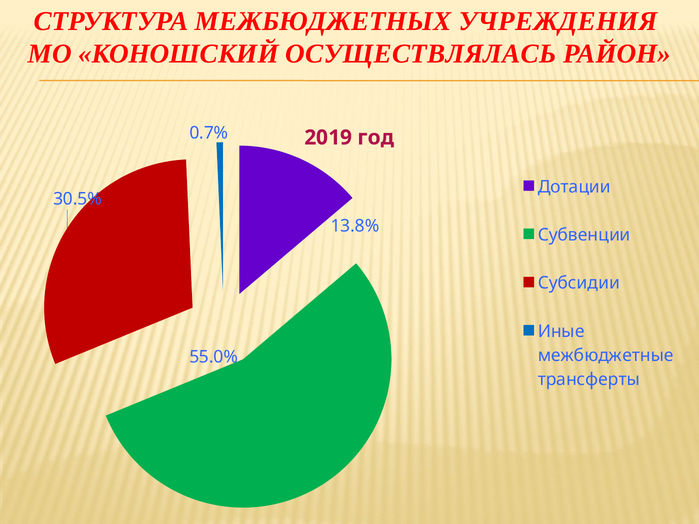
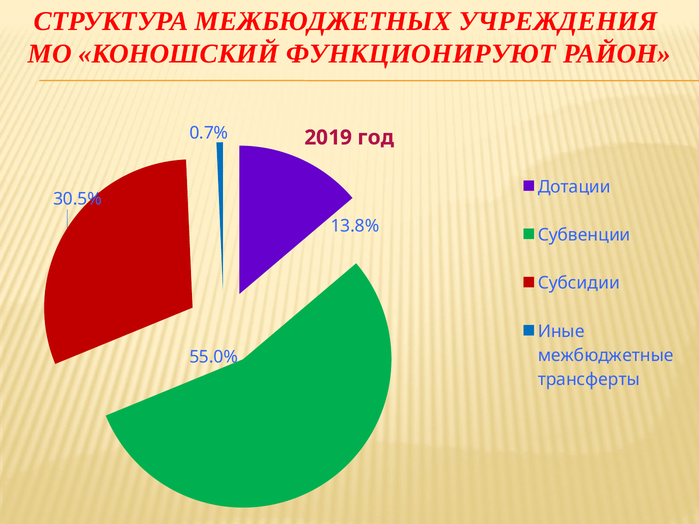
ОСУЩЕСТВЛЯЛАСЬ: ОСУЩЕСТВЛЯЛАСЬ -> ФУНКЦИОНИРУЮТ
